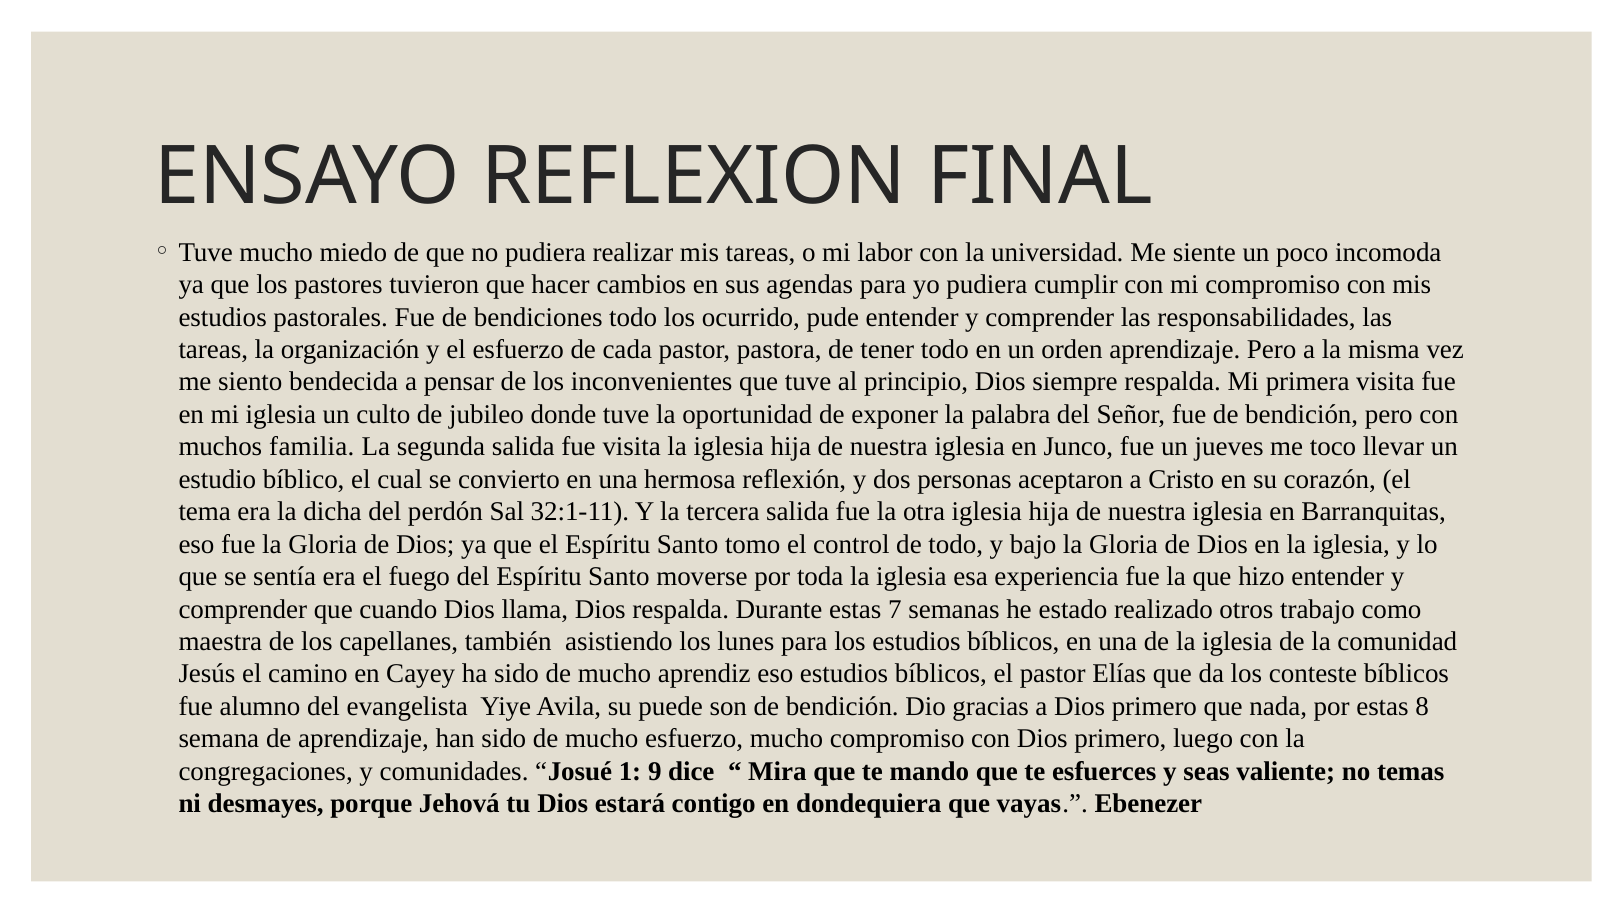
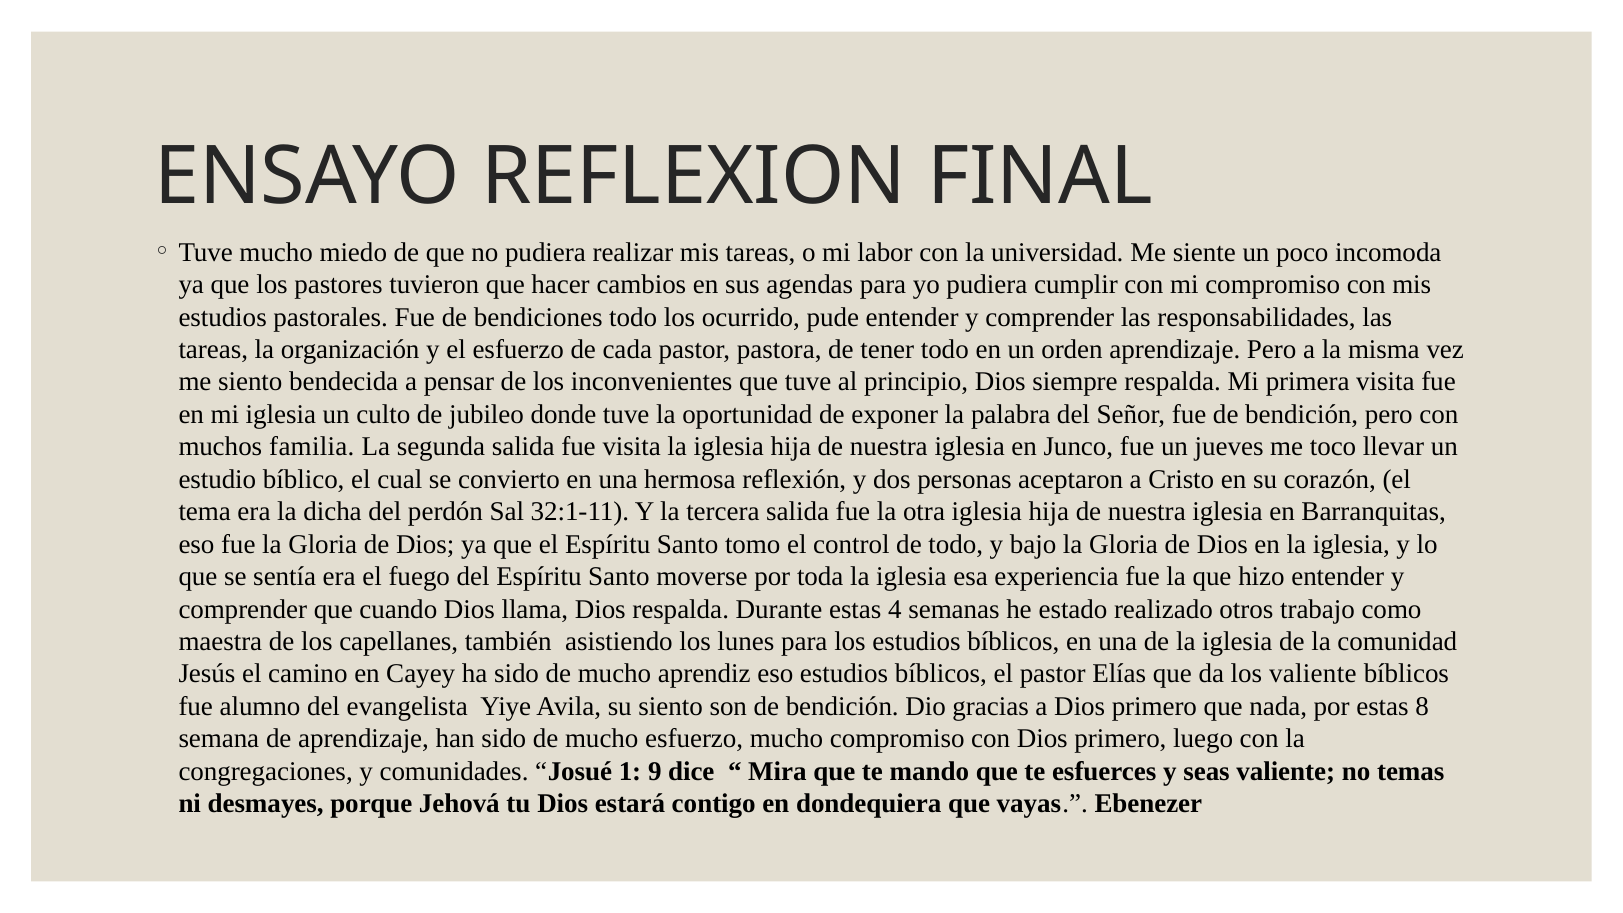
7: 7 -> 4
los conteste: conteste -> valiente
su puede: puede -> siento
